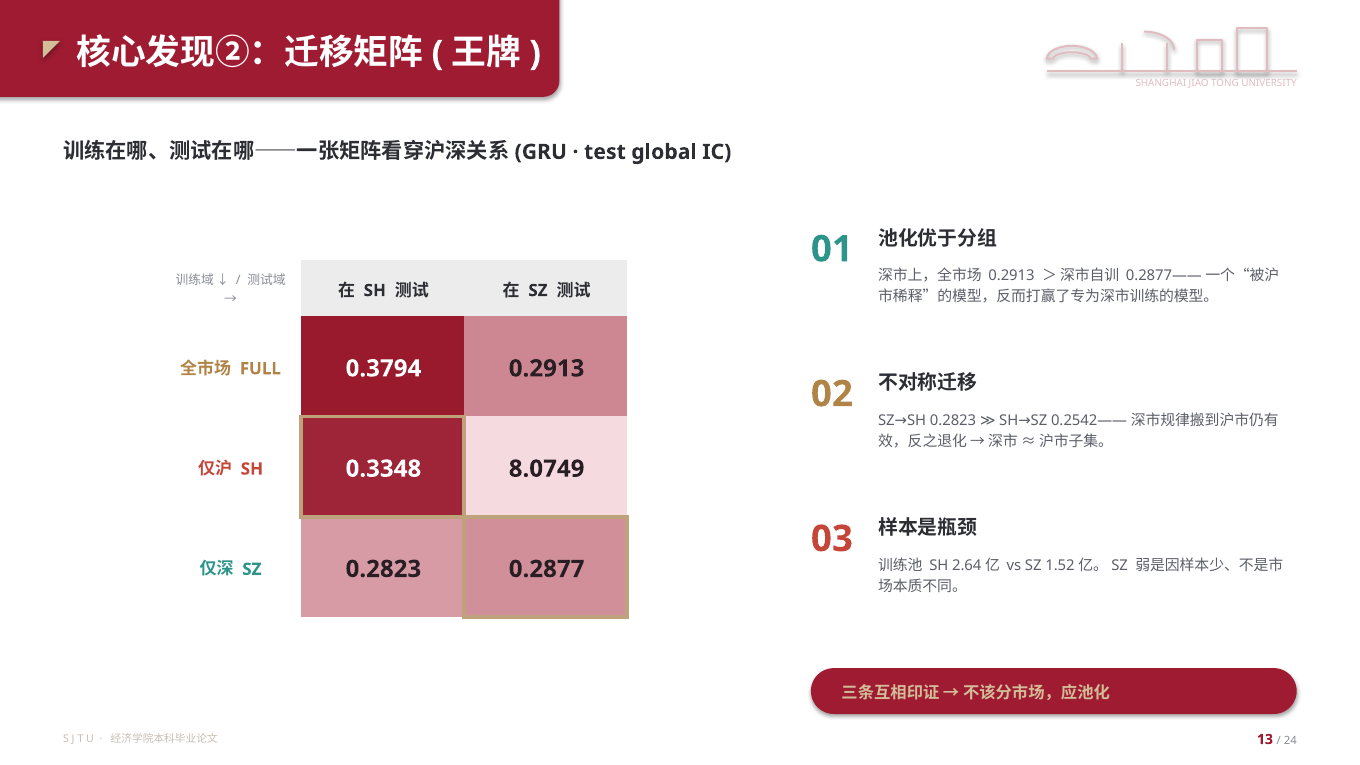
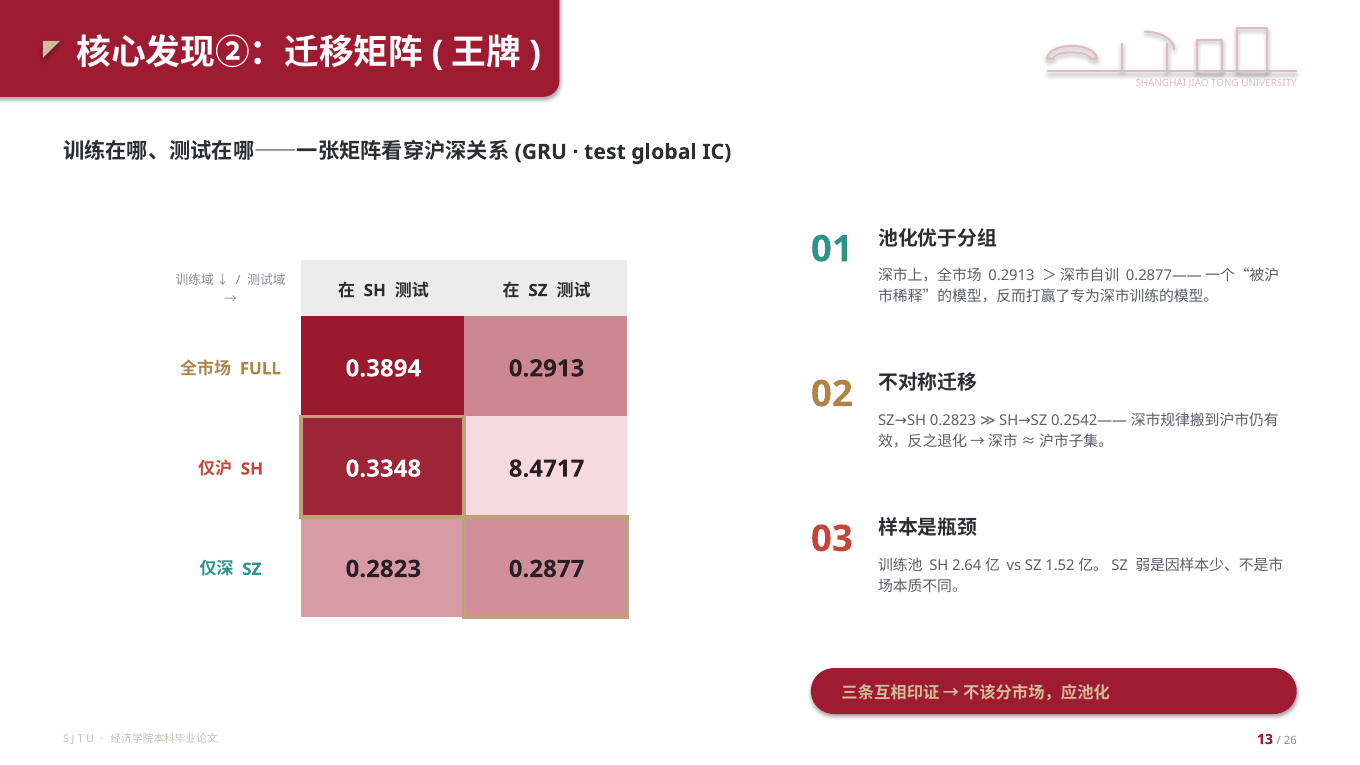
0.3794: 0.3794 -> 0.3894
8.0749: 8.0749 -> 8.4717
24: 24 -> 26
